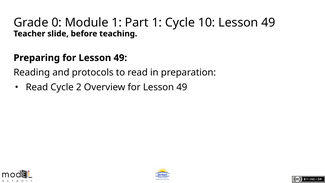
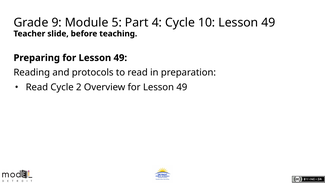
0: 0 -> 9
Module 1: 1 -> 5
Part 1: 1 -> 4
